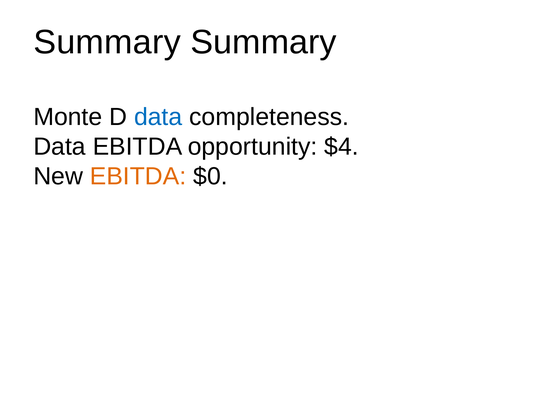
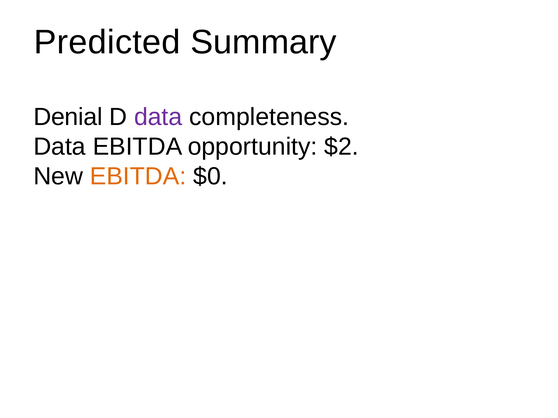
Summary at (107, 42): Summary -> Predicted
Monte: Monte -> Denial
data at (158, 117) colour: blue -> purple
$4: $4 -> $2
